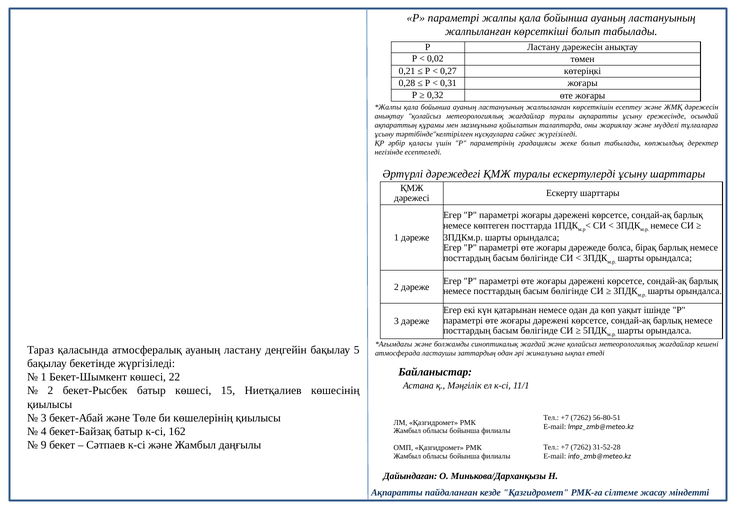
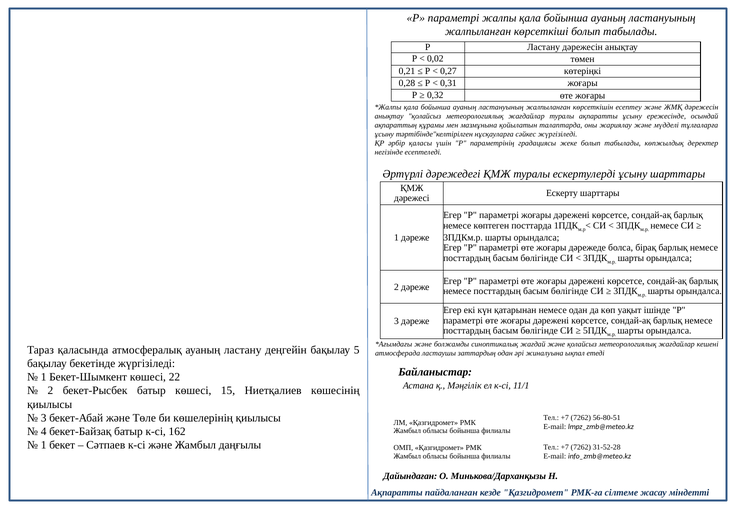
9 at (44, 446): 9 -> 1
